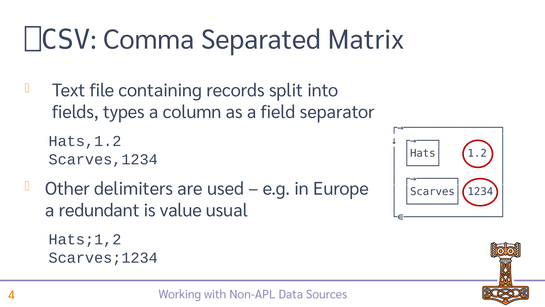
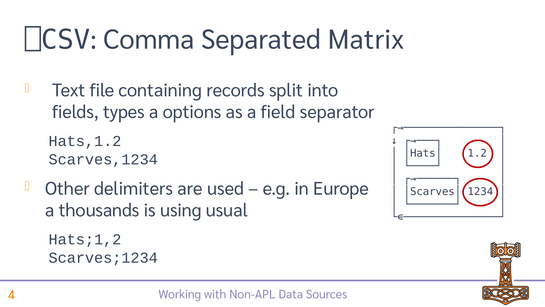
column: column -> options
redundant: redundant -> thousands
value: value -> using
